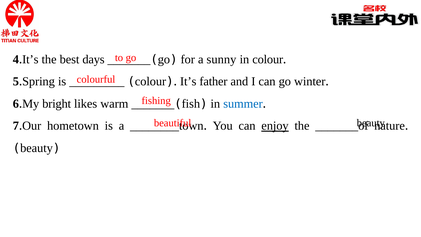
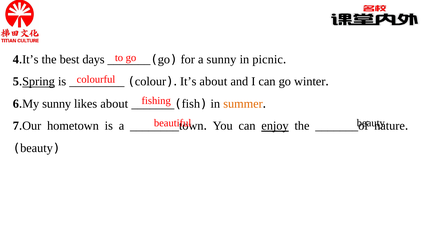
in colour: colour -> picnic
Spring underline: none -> present
It’s father: father -> about
bright at (57, 104): bright -> sunny
likes warm: warm -> about
summer colour: blue -> orange
